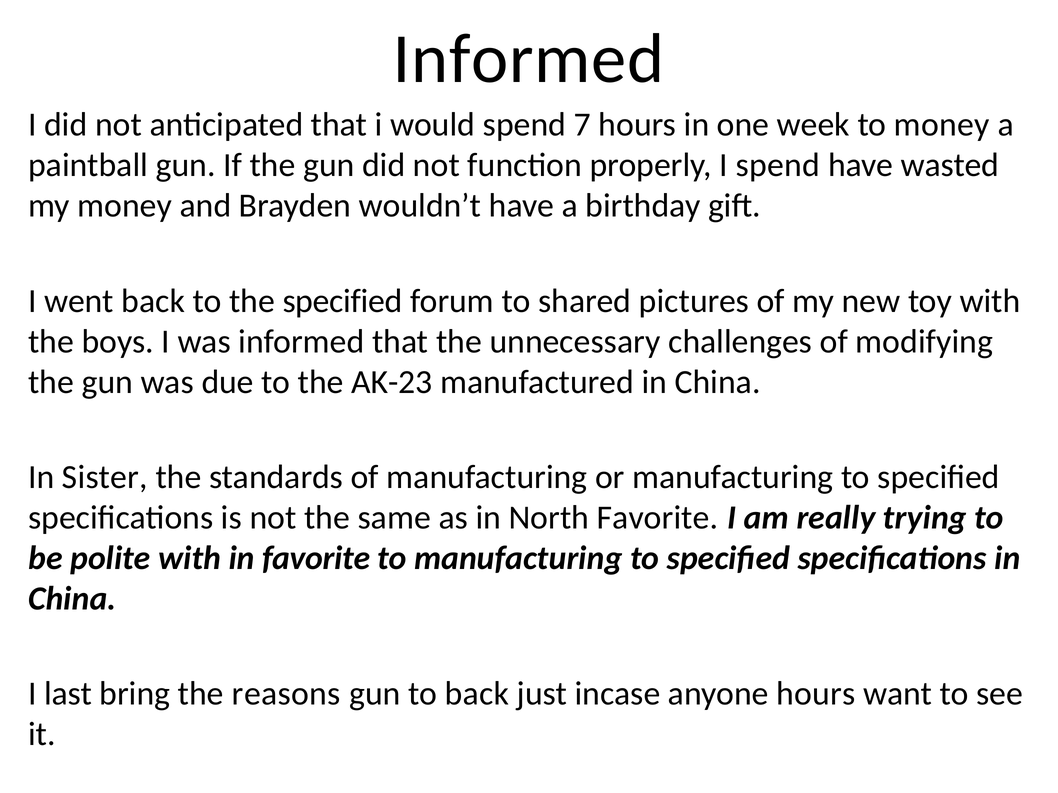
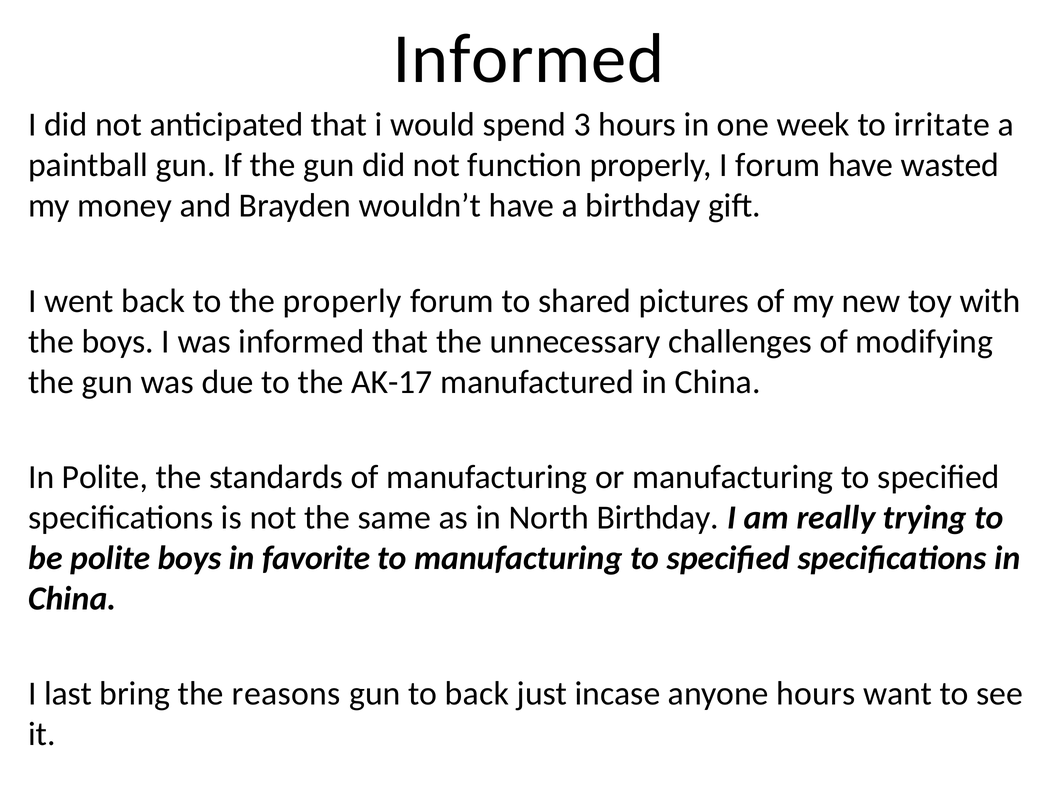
7: 7 -> 3
to money: money -> irritate
I spend: spend -> forum
the specified: specified -> properly
AK-23: AK-23 -> AK-17
In Sister: Sister -> Polite
North Favorite: Favorite -> Birthday
polite with: with -> boys
